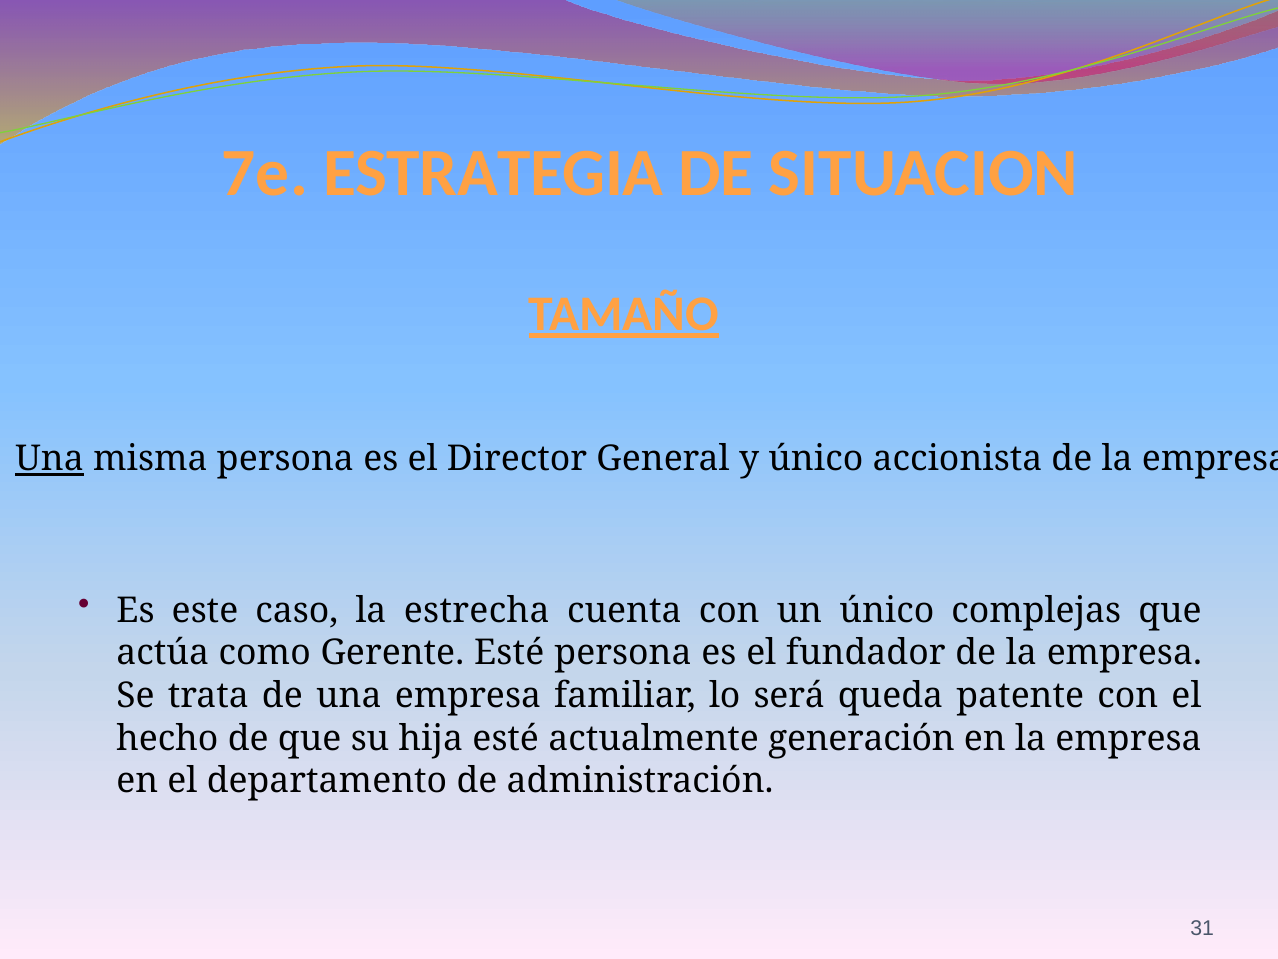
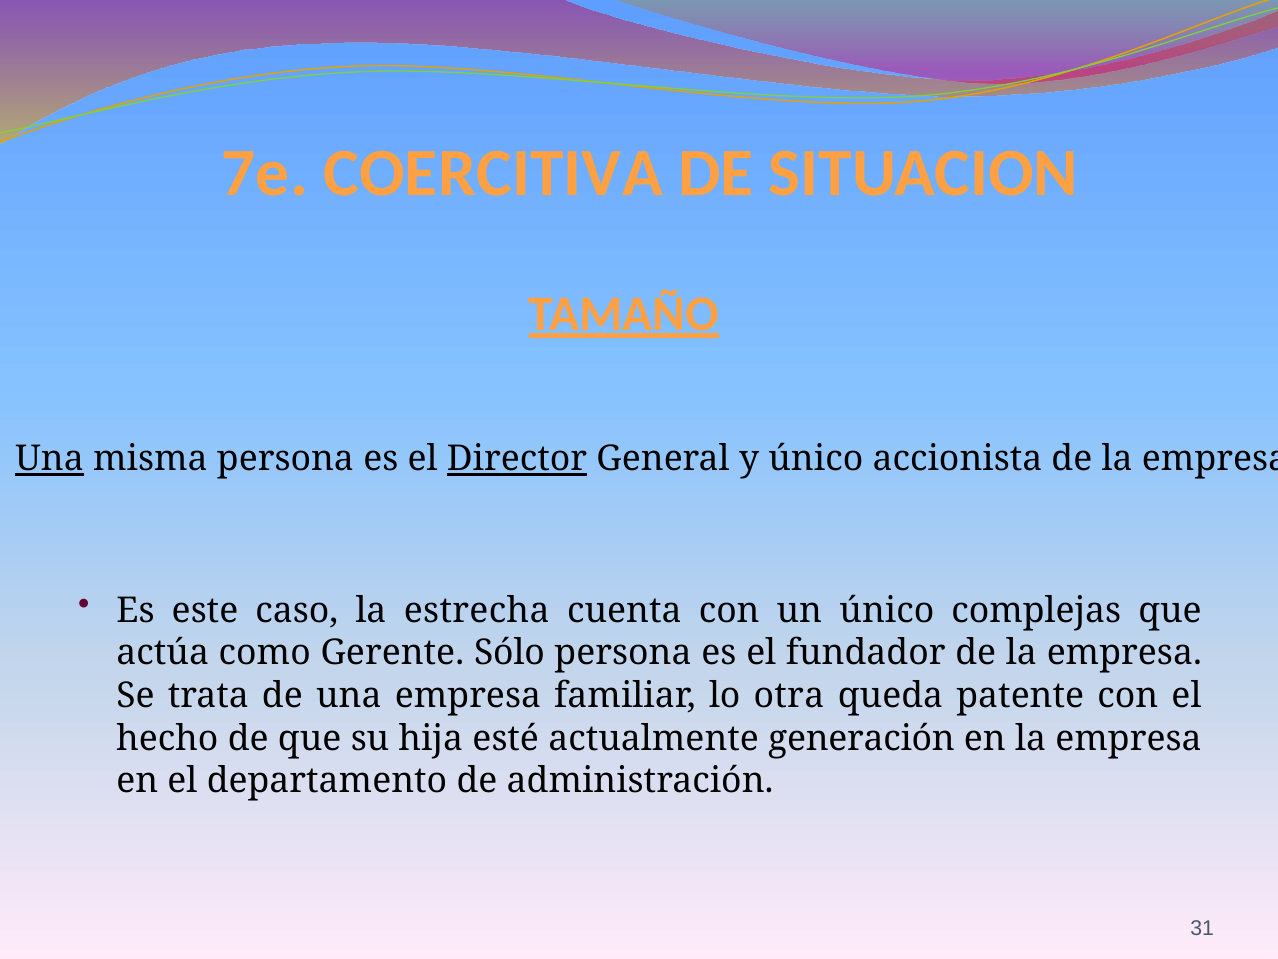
ESTRATEGIA: ESTRATEGIA -> COERCITIVA
Director underline: none -> present
Gerente Esté: Esté -> Sólo
será: será -> otra
